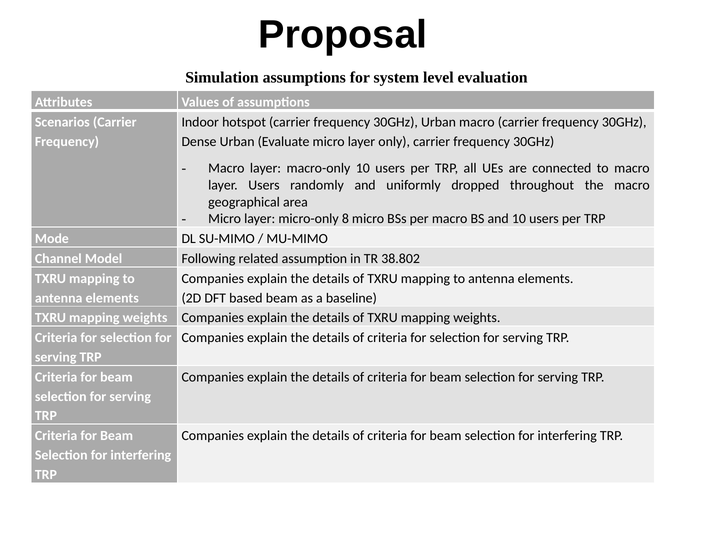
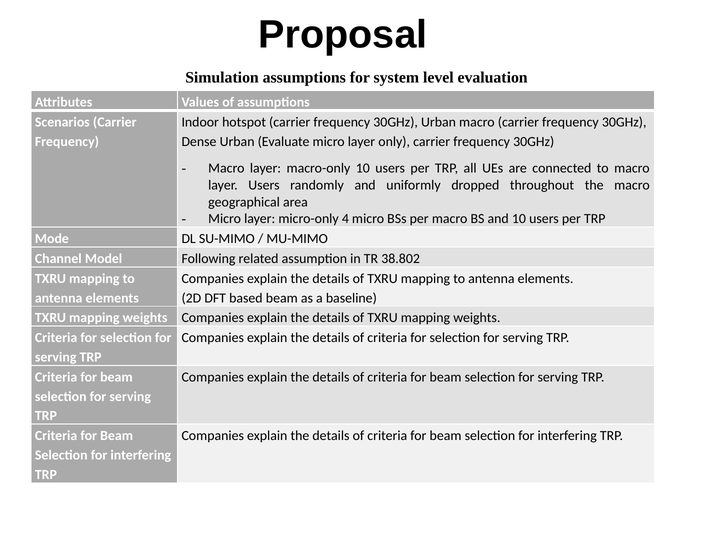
8: 8 -> 4
